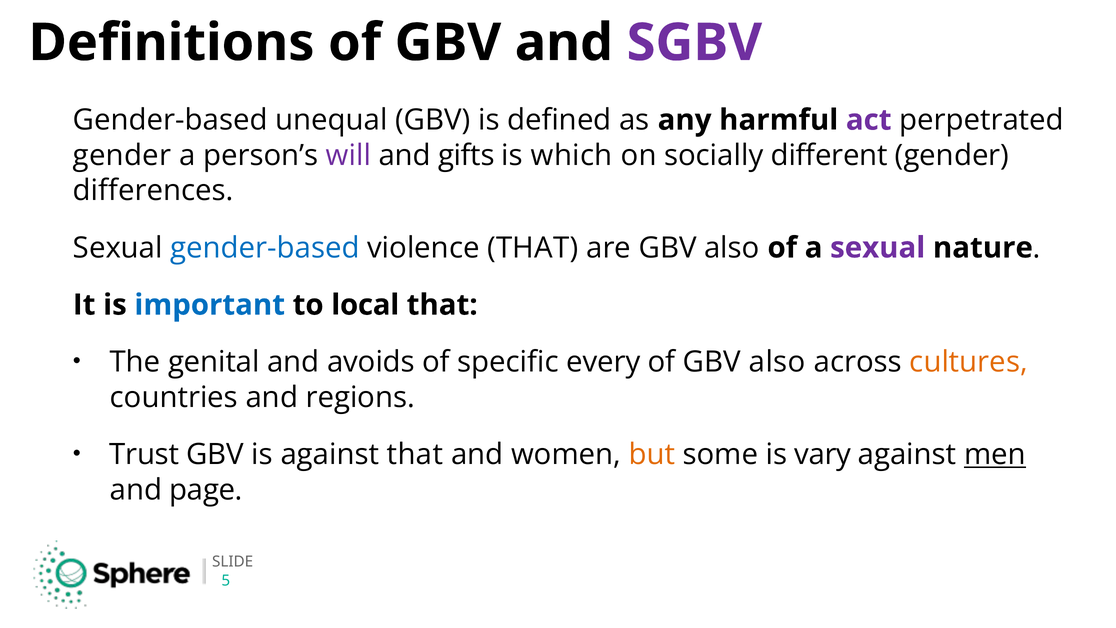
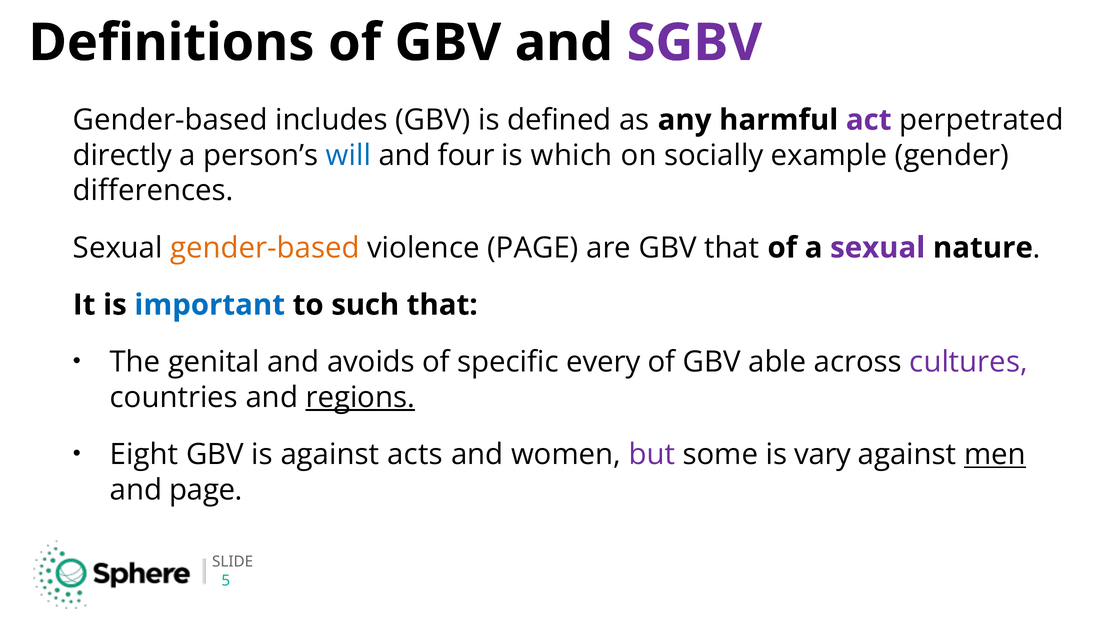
unequal: unequal -> includes
gender at (122, 155): gender -> directly
will colour: purple -> blue
gifts: gifts -> four
different: different -> example
gender-based at (265, 248) colour: blue -> orange
violence THAT: THAT -> PAGE
are GBV also: also -> that
local: local -> such
of GBV also: also -> able
cultures colour: orange -> purple
regions underline: none -> present
Trust: Trust -> Eight
against that: that -> acts
but colour: orange -> purple
